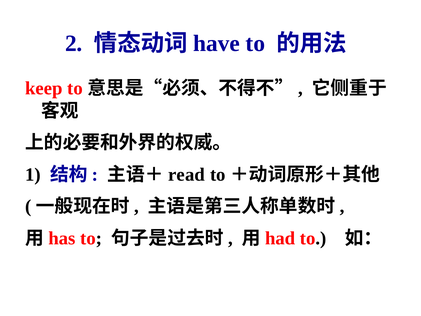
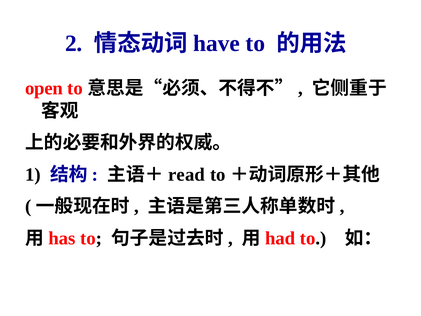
keep: keep -> open
